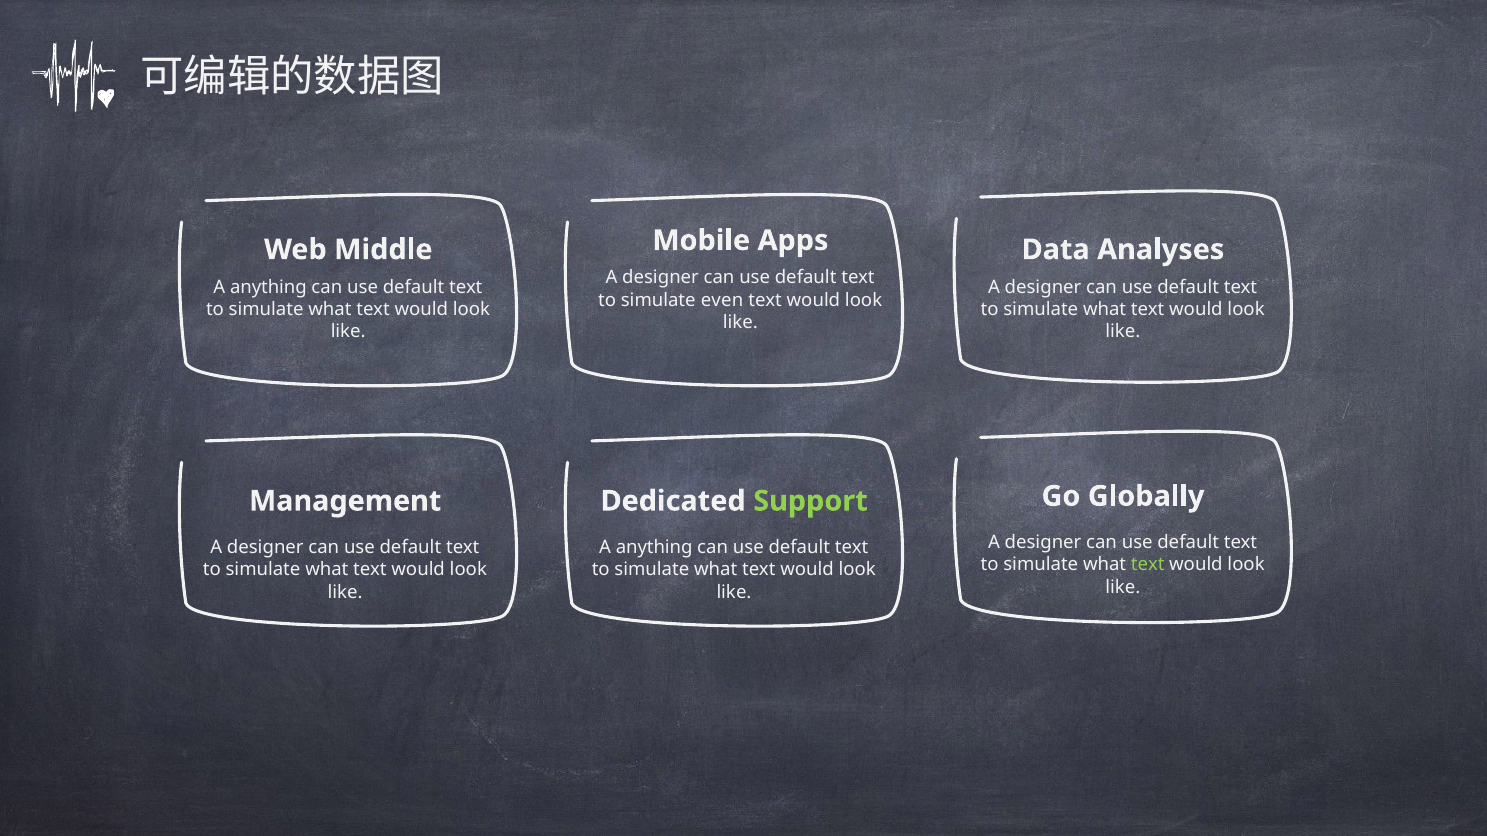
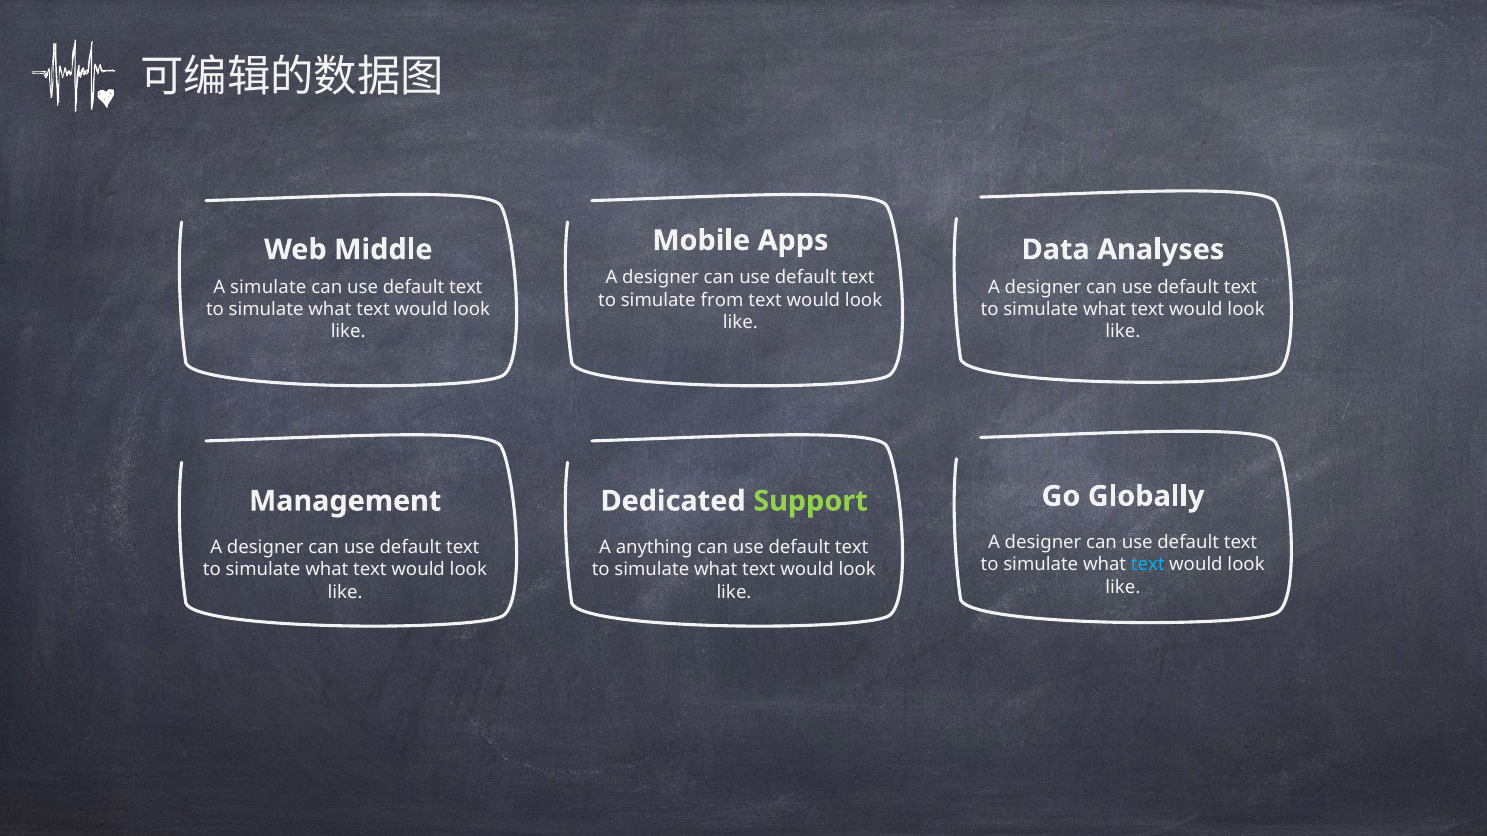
anything at (268, 287): anything -> simulate
even: even -> from
text at (1148, 565) colour: light green -> light blue
